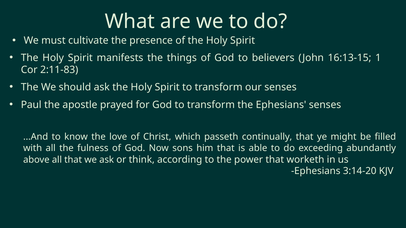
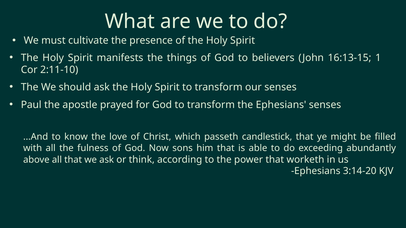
2:11-83: 2:11-83 -> 2:11-10
continually: continually -> candlestick
